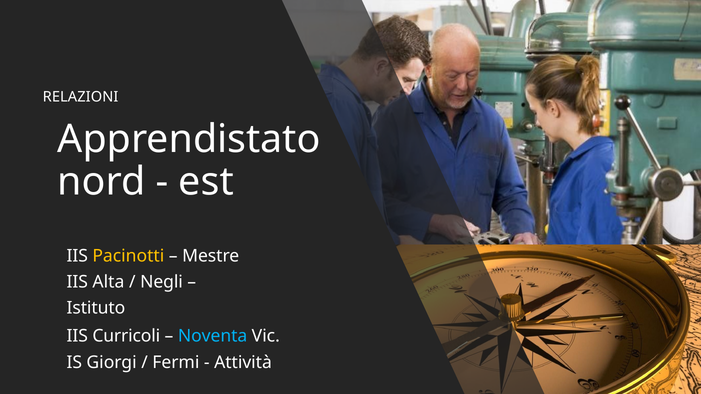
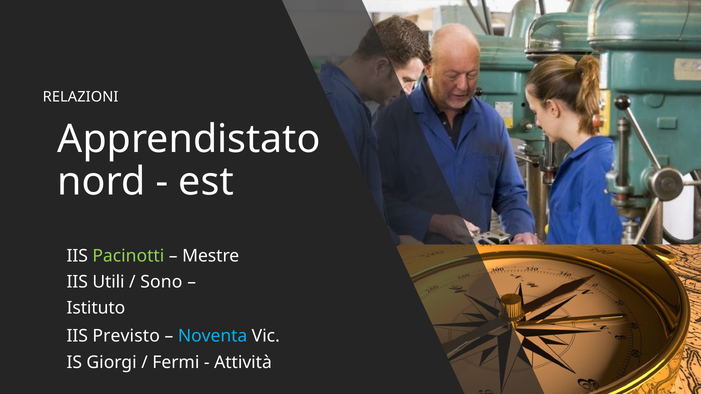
Pacinotti colour: yellow -> light green
Alta: Alta -> Utili
Negli: Negli -> Sono
Curricoli: Curricoli -> Previsto
